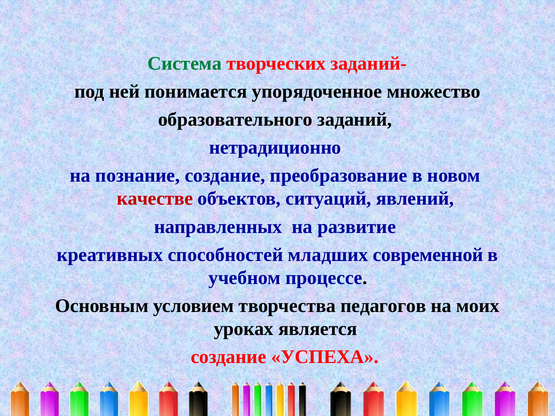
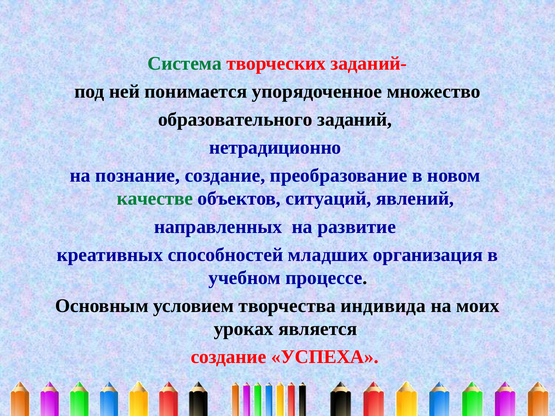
качестве colour: red -> green
современной: современной -> организация
педагогов: педагогов -> индивида
